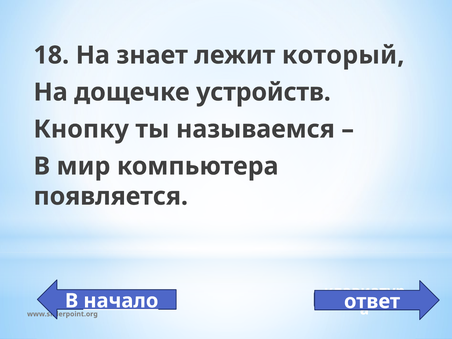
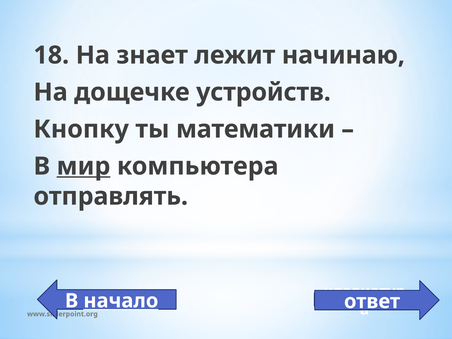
который: который -> начинаю
называемся: называемся -> математики
мир underline: none -> present
появляется: появляется -> отправлять
